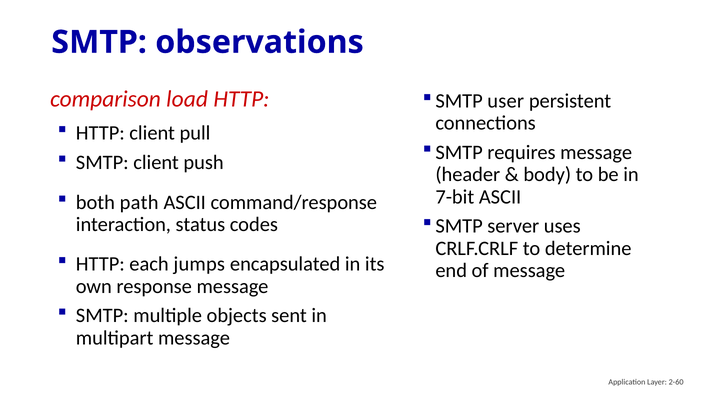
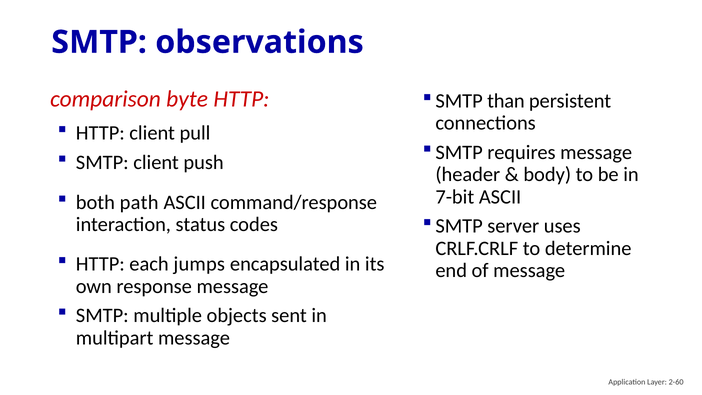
load: load -> byte
user: user -> than
